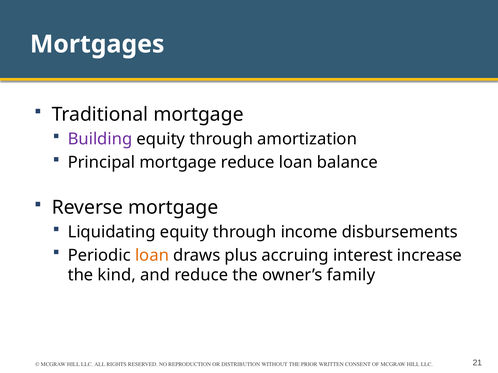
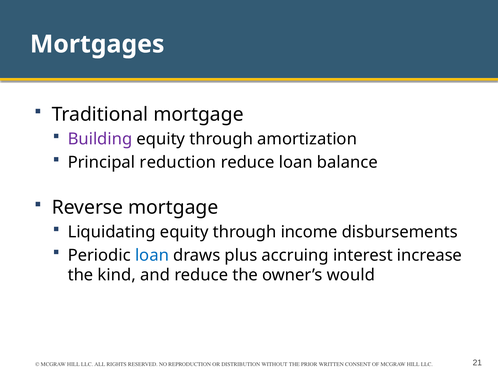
Principal mortgage: mortgage -> reduction
loan at (152, 256) colour: orange -> blue
family: family -> would
